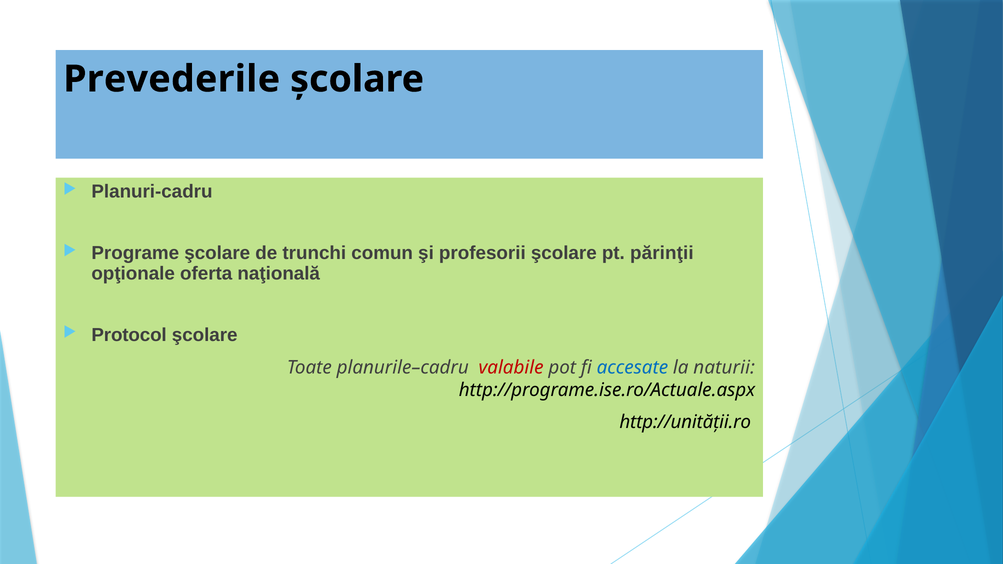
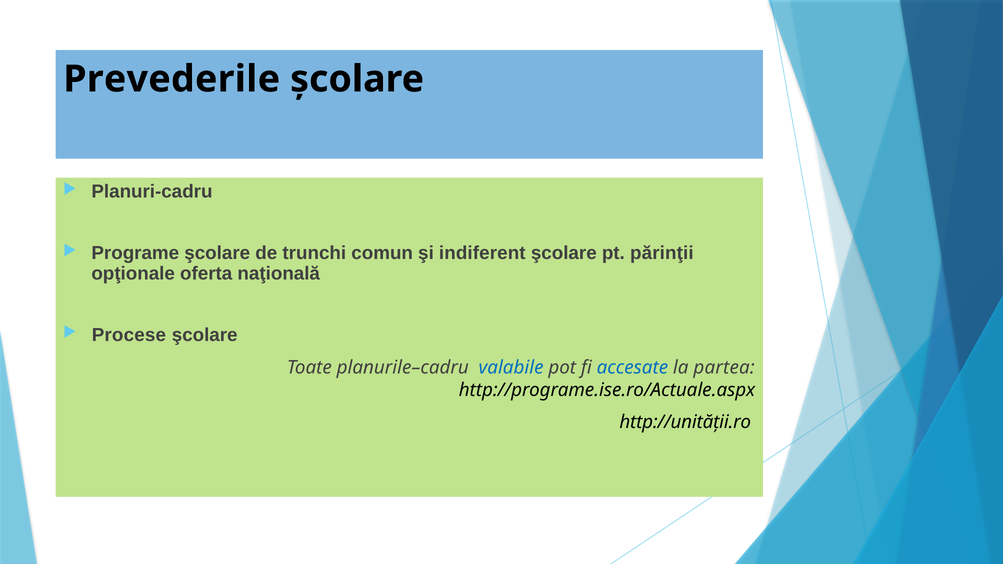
profesorii: profesorii -> indiferent
Protocol: Protocol -> Procese
valabile colour: red -> blue
naturii: naturii -> partea
